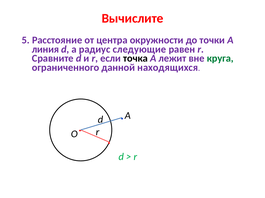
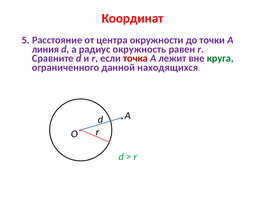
Вычислите: Вычислите -> Координат
следующие: следующие -> окружность
точка colour: black -> red
